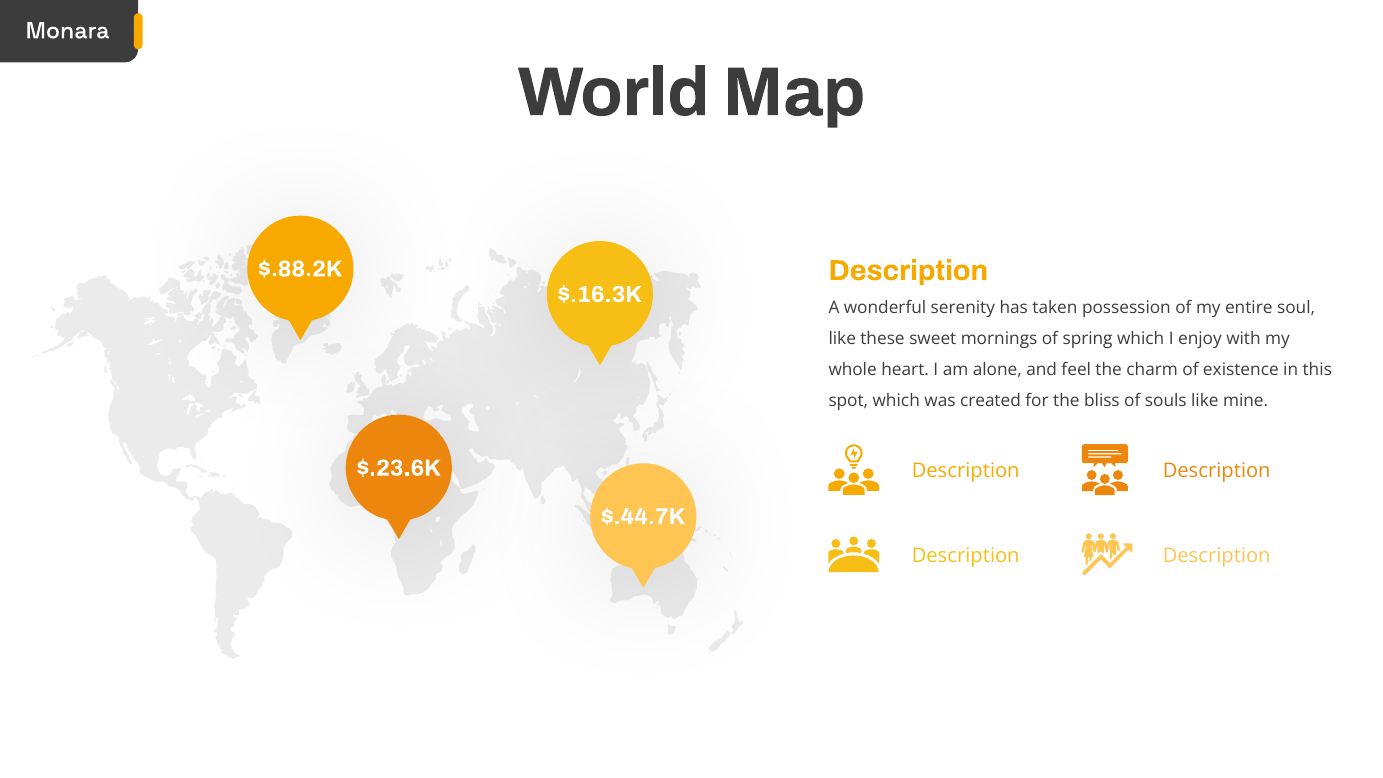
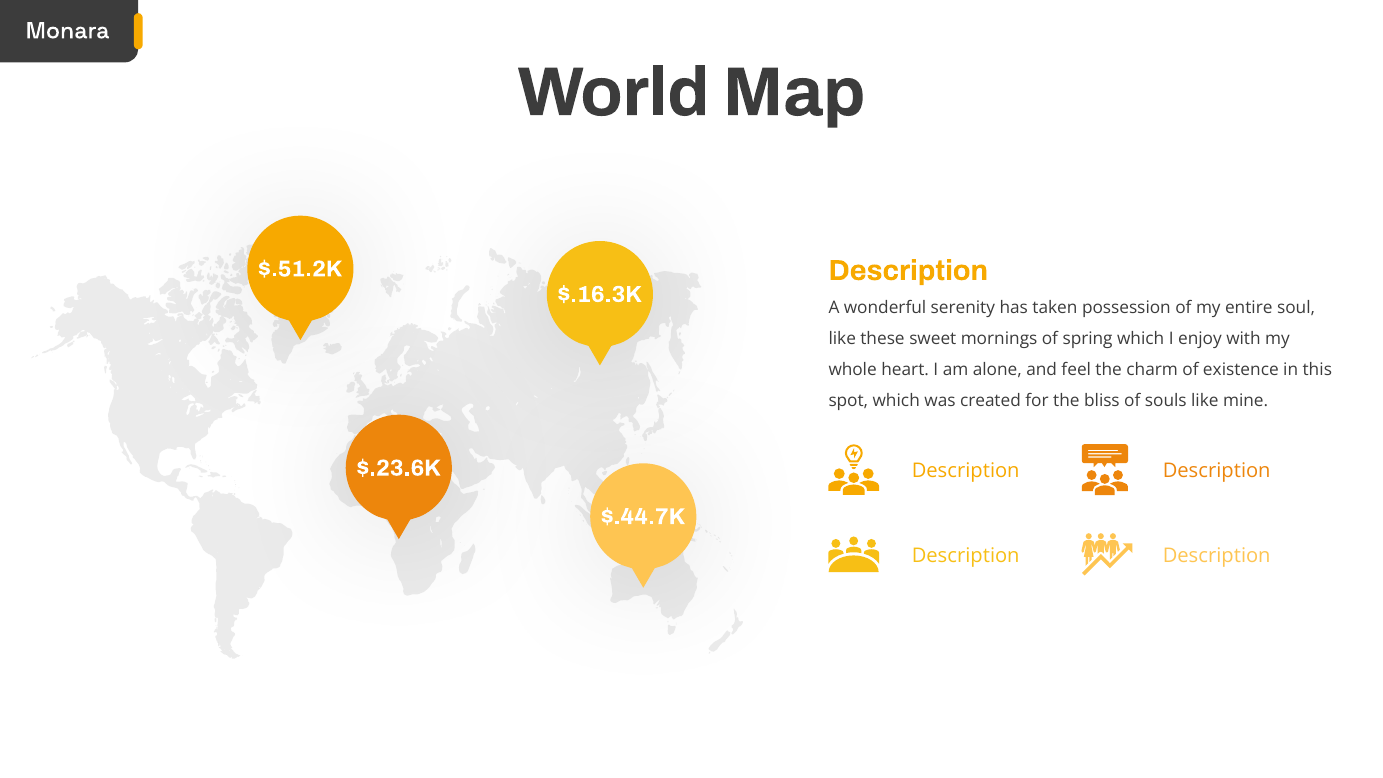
$.88.2K: $.88.2K -> $.51.2K
